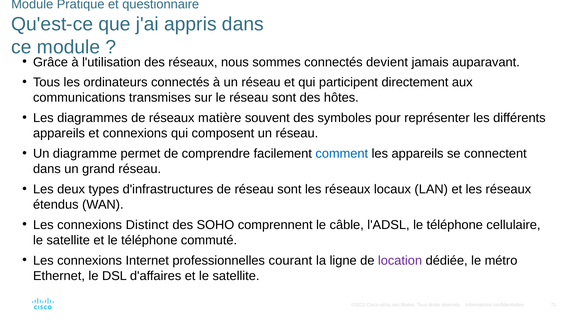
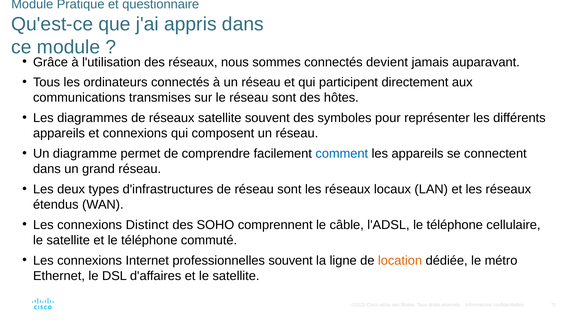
réseaux matière: matière -> satellite
professionnelles courant: courant -> souvent
location colour: purple -> orange
